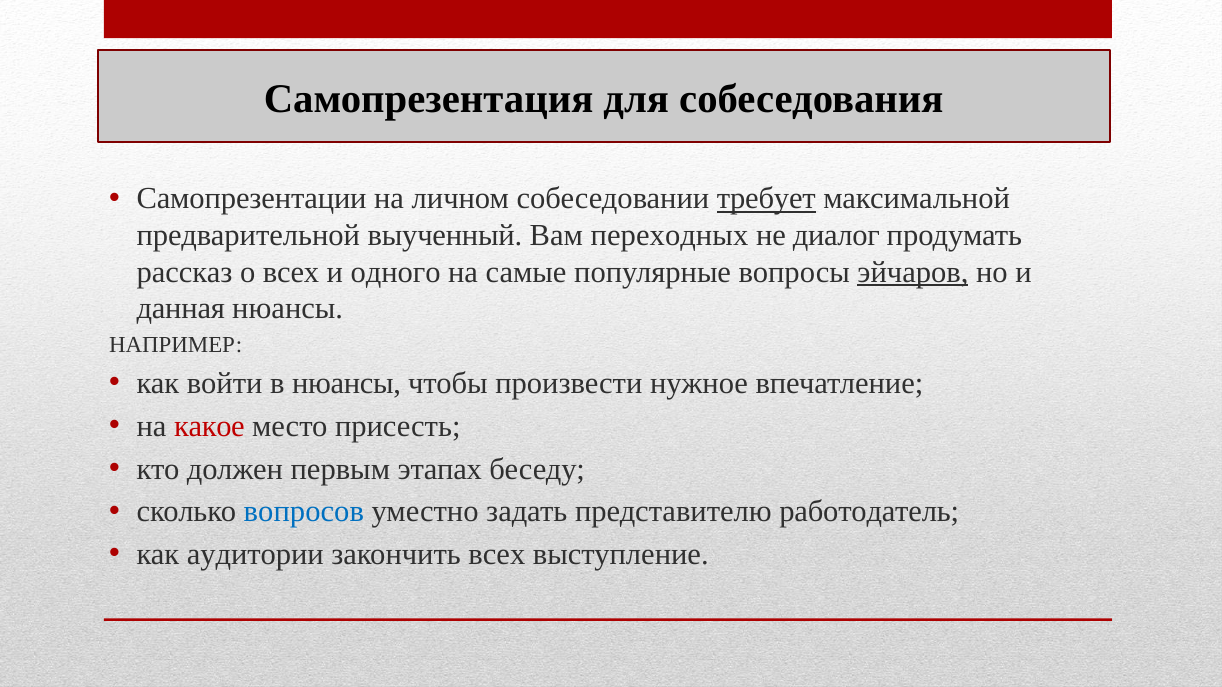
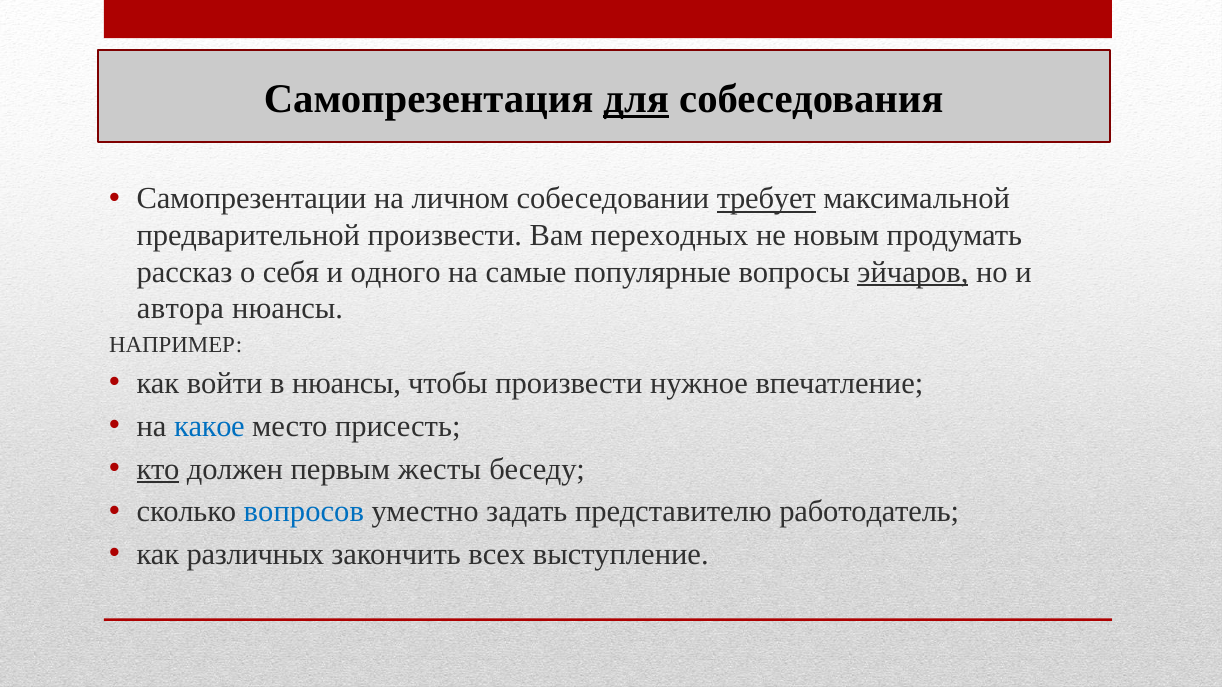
для underline: none -> present
предварительной выученный: выученный -> произвести
диалог: диалог -> новым
о всех: всех -> себя
данная: данная -> автора
какое colour: red -> blue
кто underline: none -> present
этапах: этапах -> жесты
аудитории: аудитории -> различных
